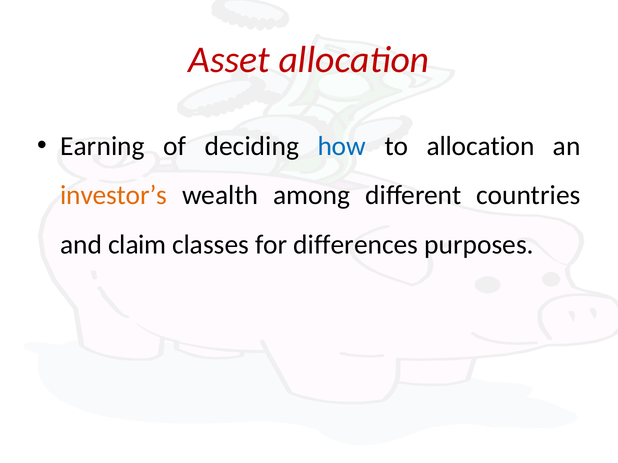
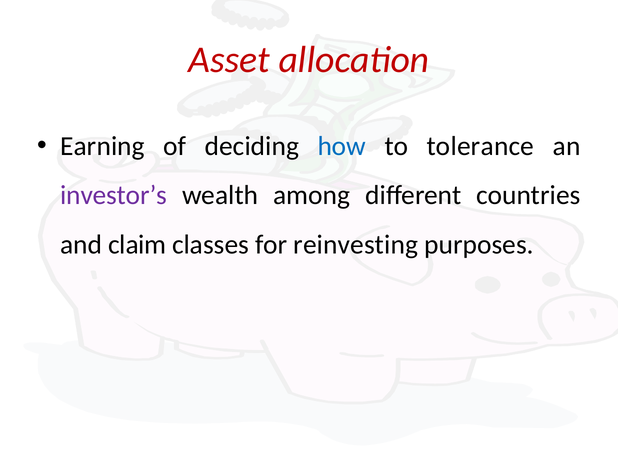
to allocation: allocation -> tolerance
investor’s colour: orange -> purple
differences: differences -> reinvesting
